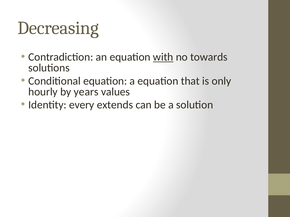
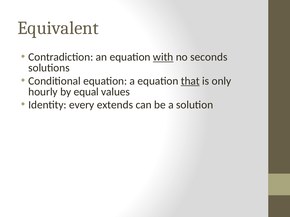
Decreasing: Decreasing -> Equivalent
towards: towards -> seconds
that underline: none -> present
years: years -> equal
